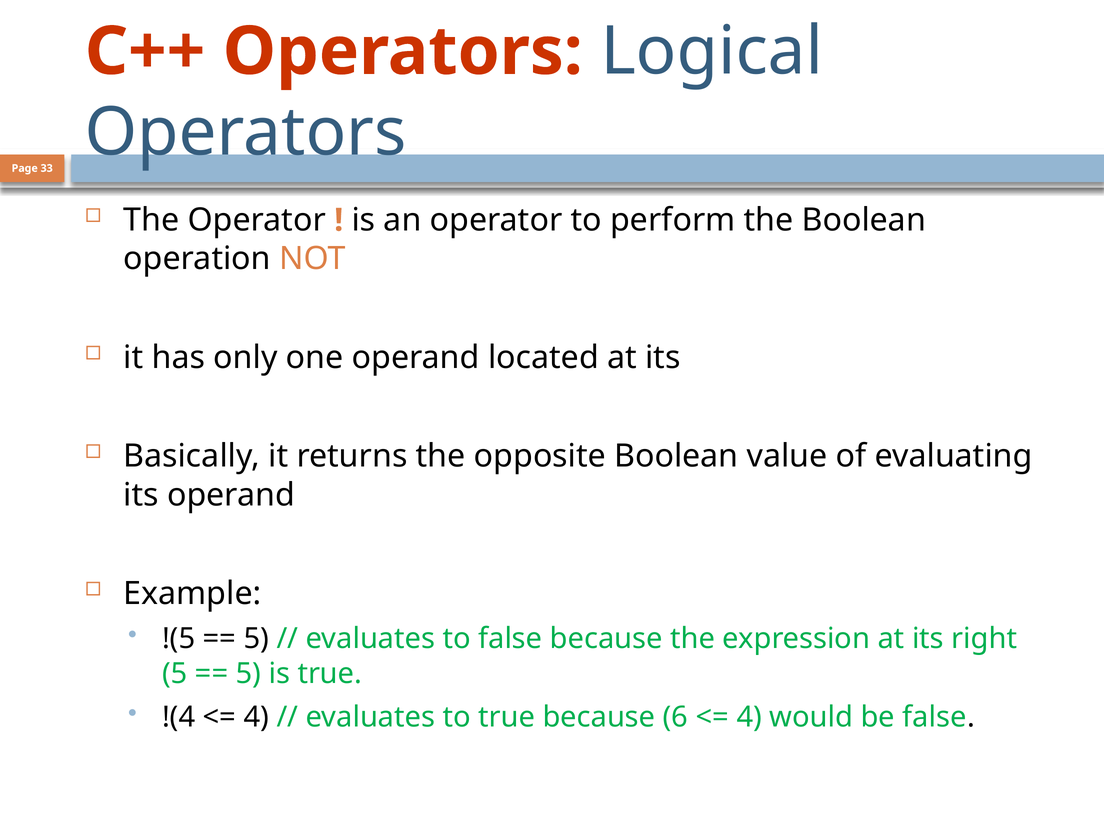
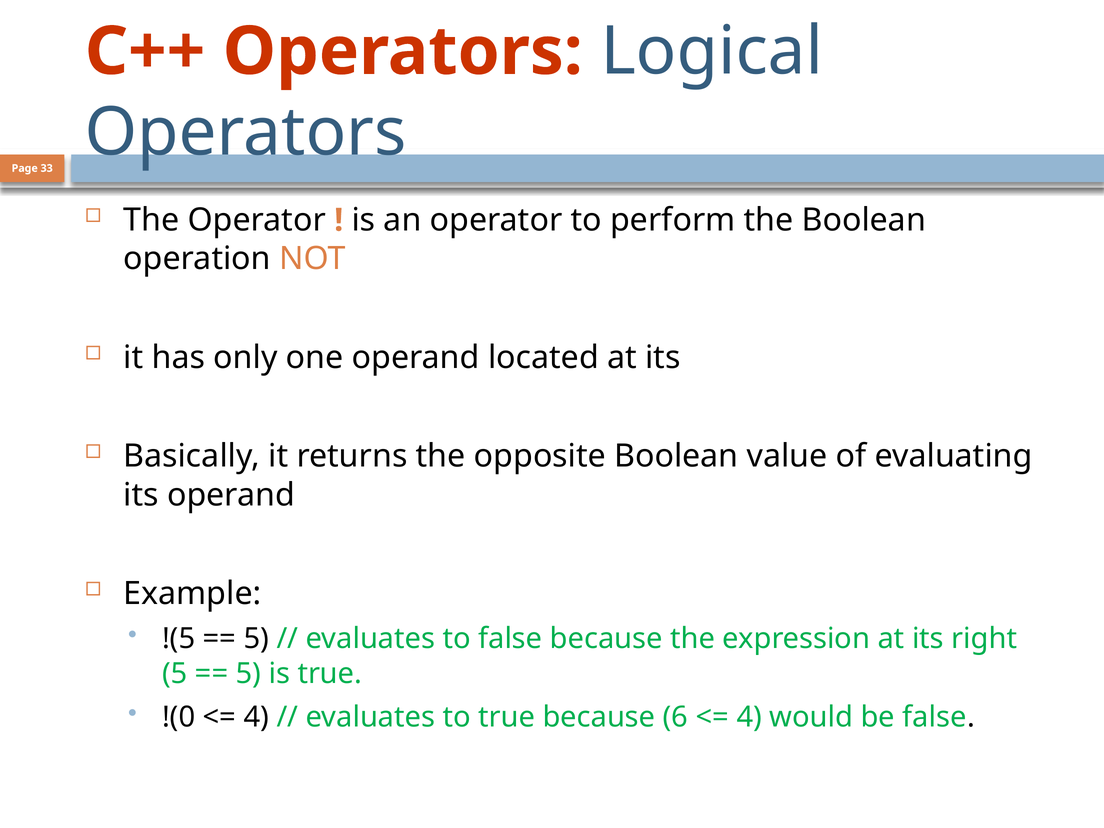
!(4: !(4 -> !(0
